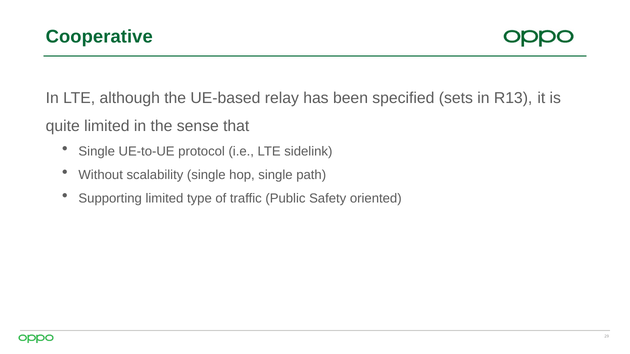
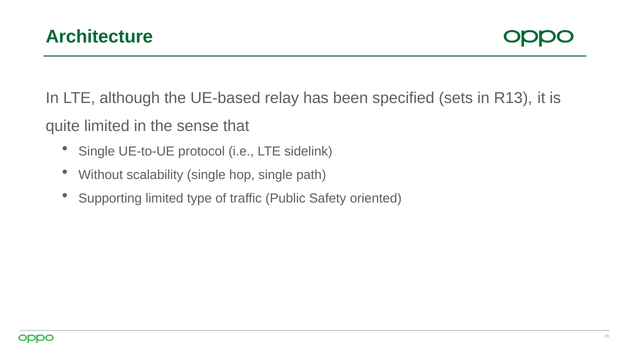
Cooperative: Cooperative -> Architecture
